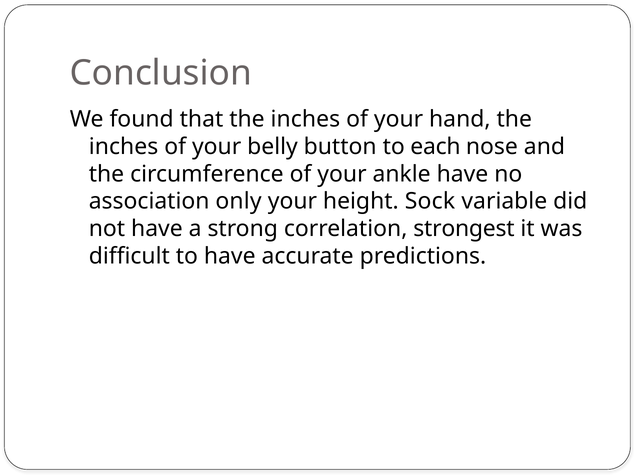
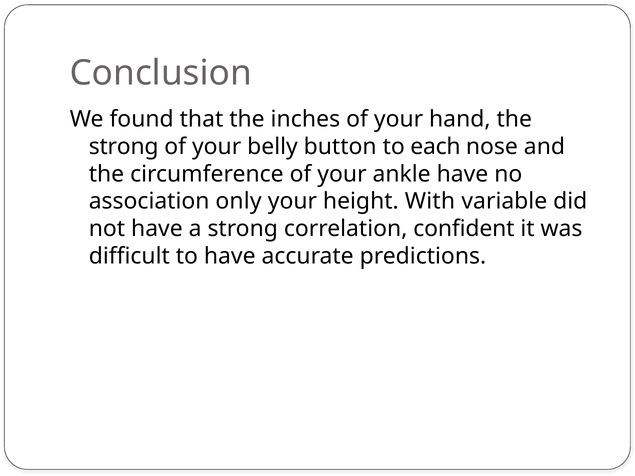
inches at (124, 147): inches -> strong
Sock: Sock -> With
strongest: strongest -> confident
